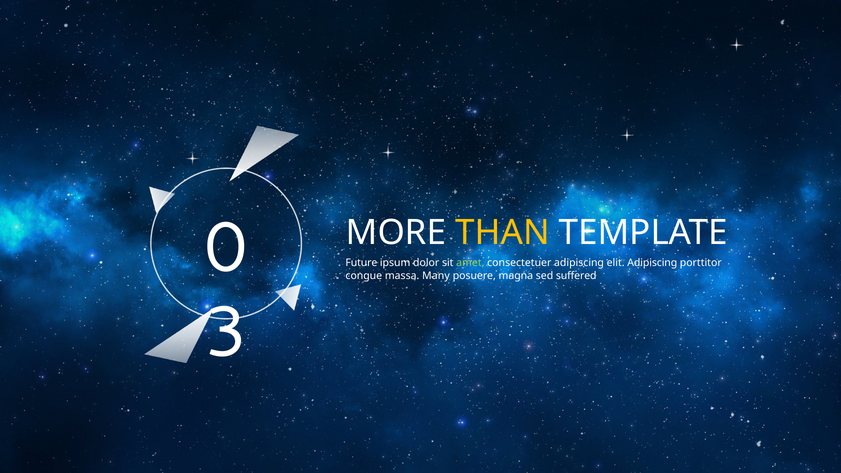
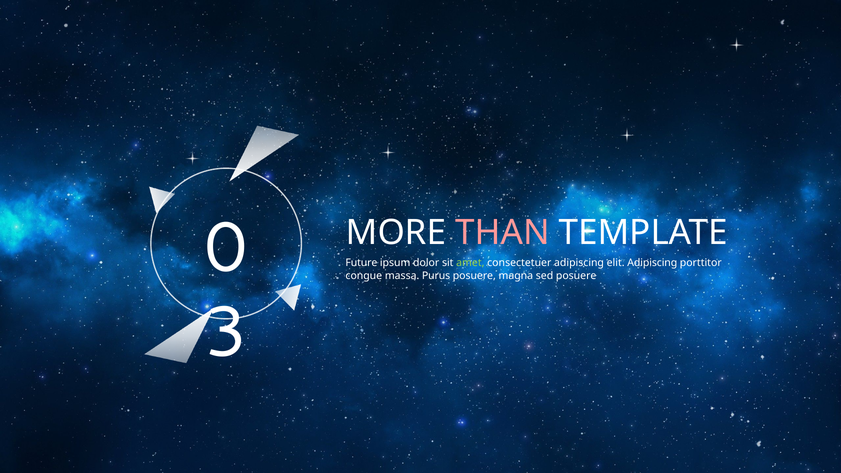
THAN colour: yellow -> pink
Many: Many -> Purus
sed suffered: suffered -> posuere
